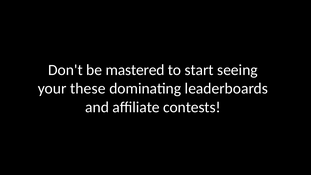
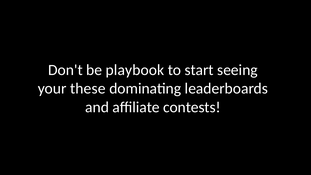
mastered: mastered -> playbook
